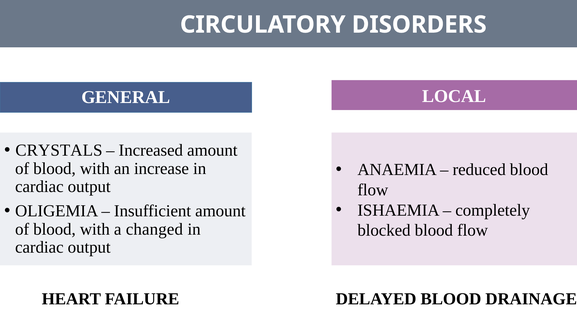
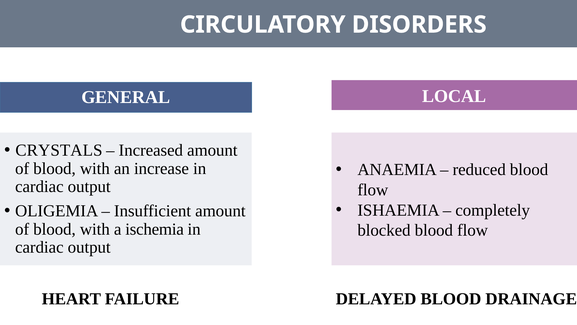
changed: changed -> ischemia
